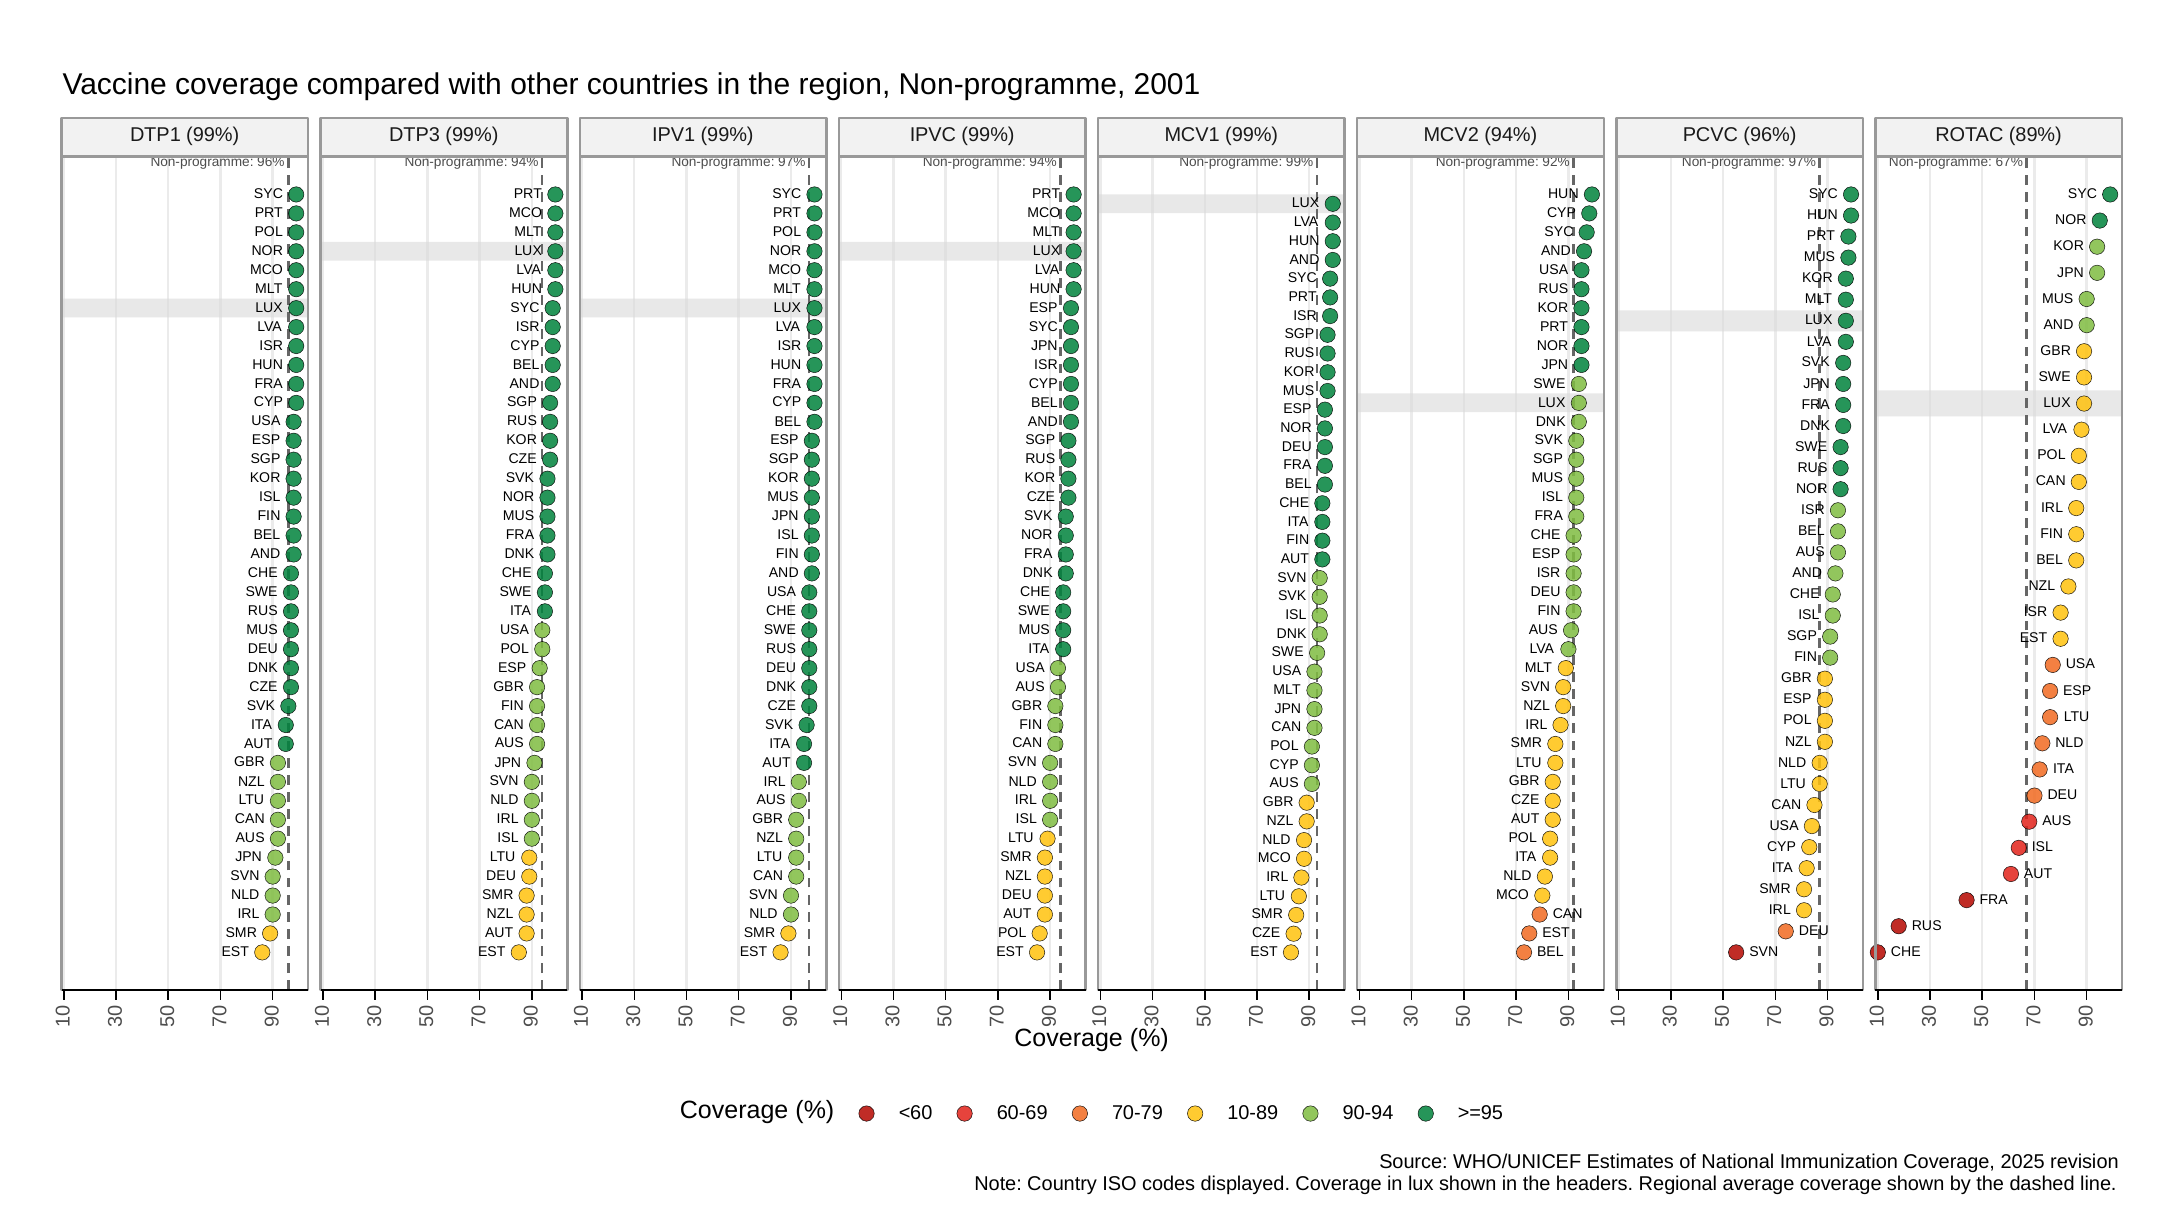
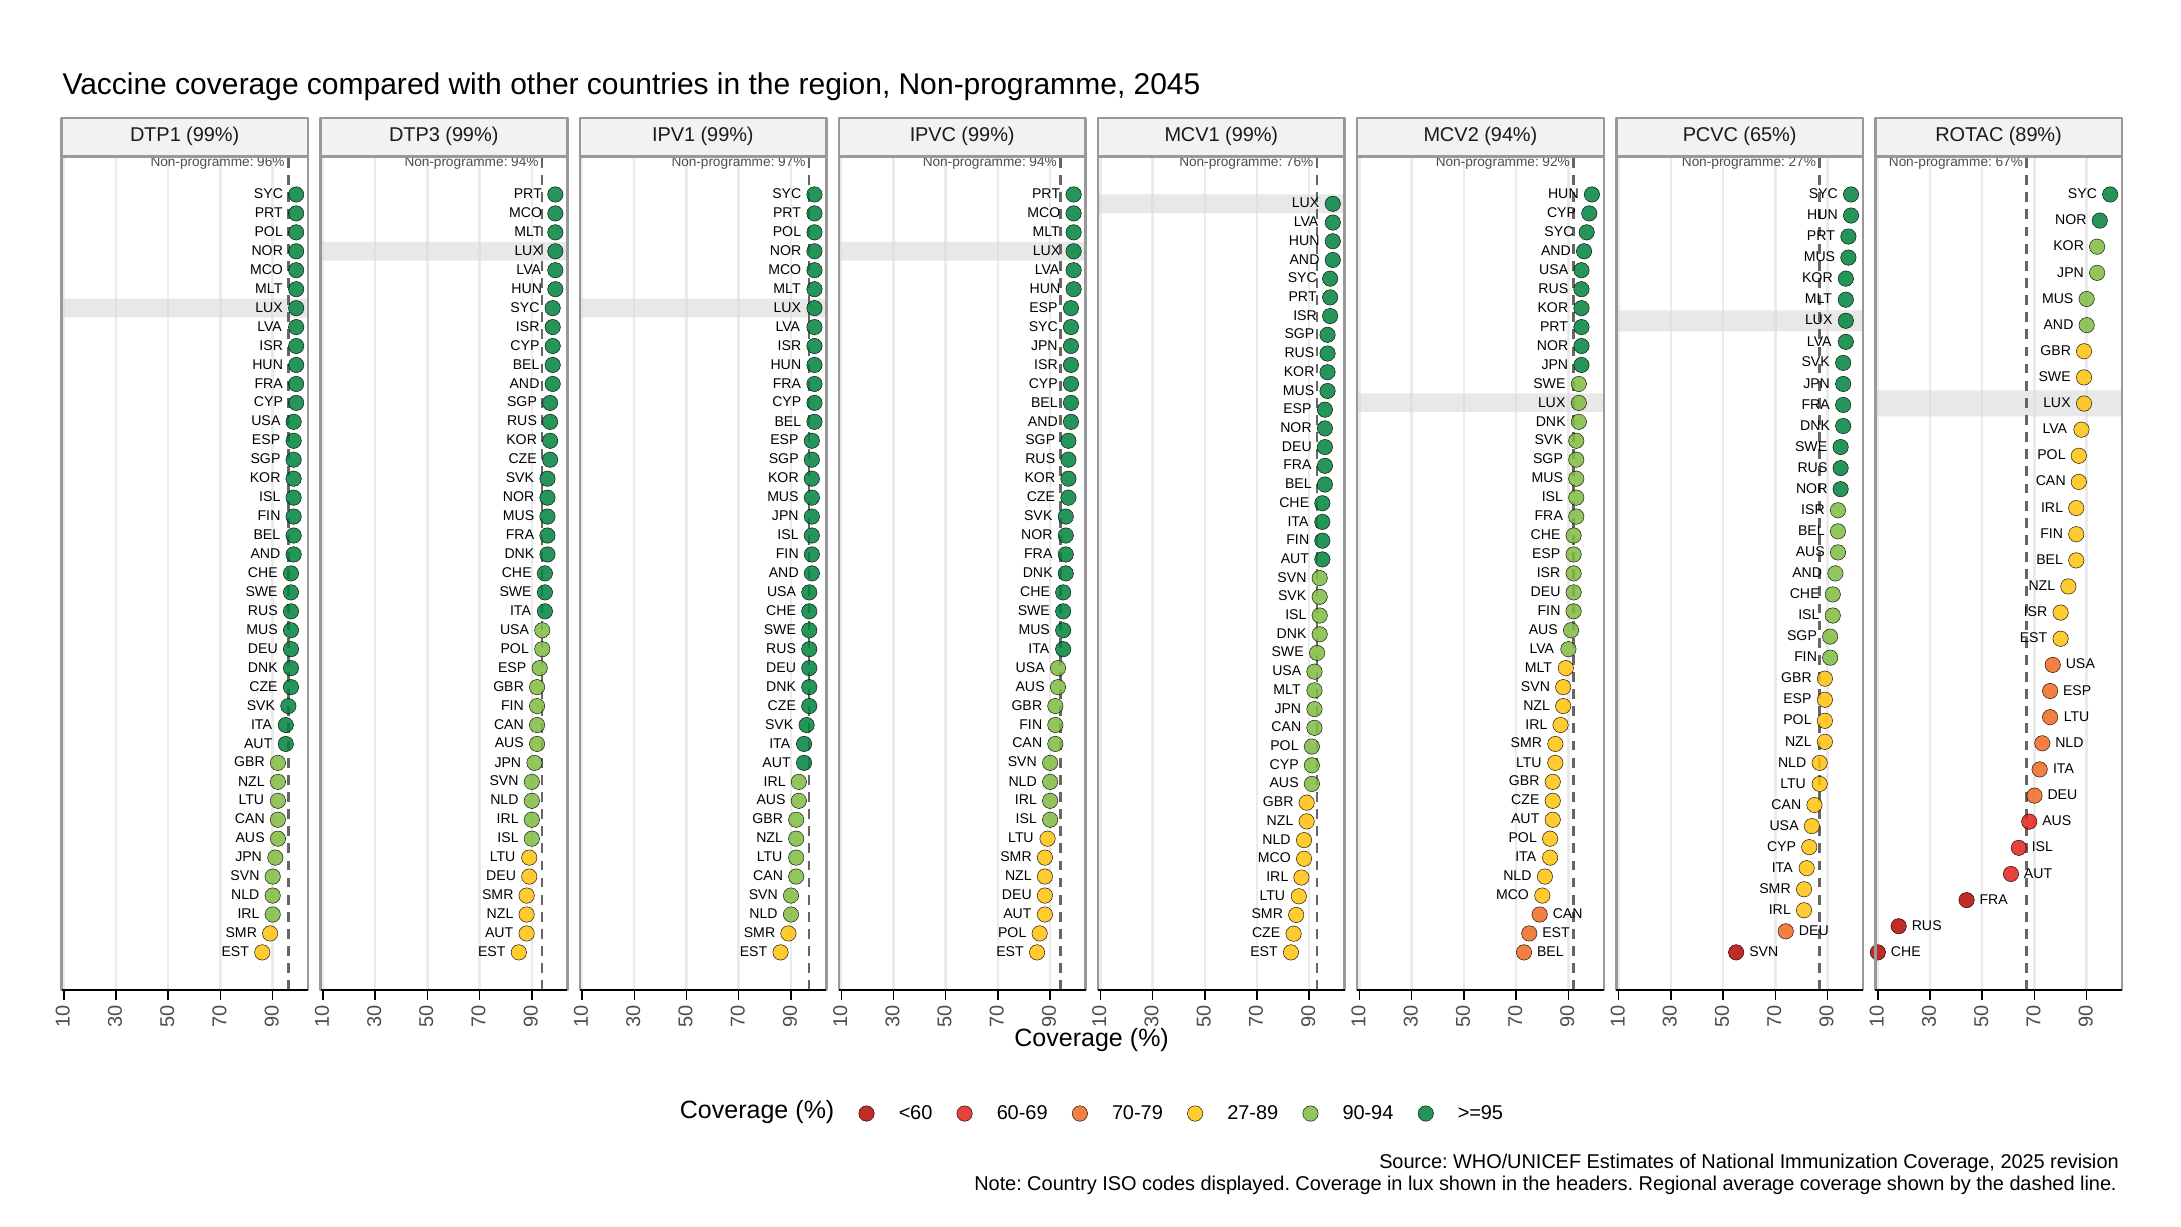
2001: 2001 -> 2045
PCVC 96%: 96% -> 65%
Non-programme 99%: 99% -> 76%
97% at (1802, 162): 97% -> 27%
10-89: 10-89 -> 27-89
